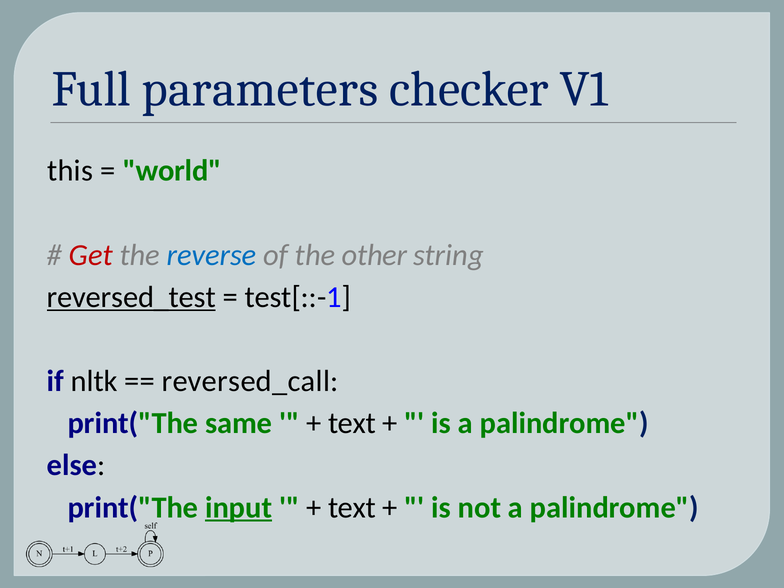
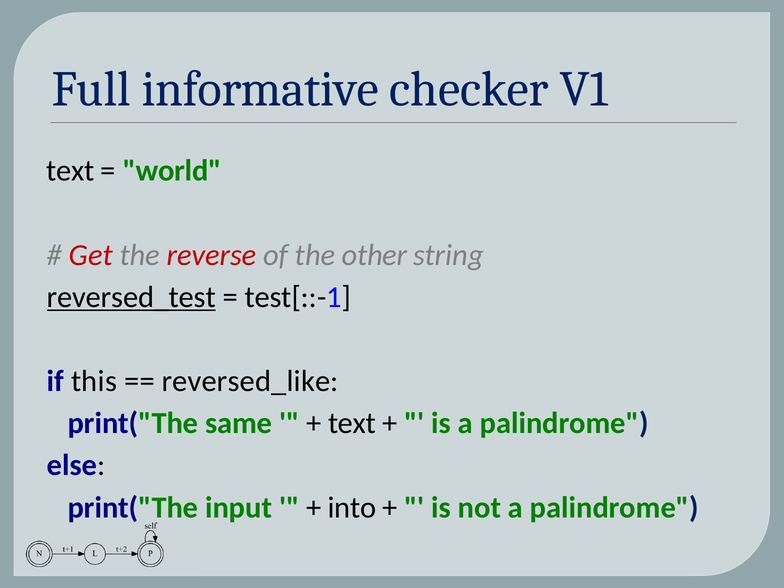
parameters: parameters -> informative
this at (70, 171): this -> text
reverse colour: blue -> red
nltk: nltk -> this
reversed_call: reversed_call -> reversed_like
input underline: present -> none
text at (352, 507): text -> into
